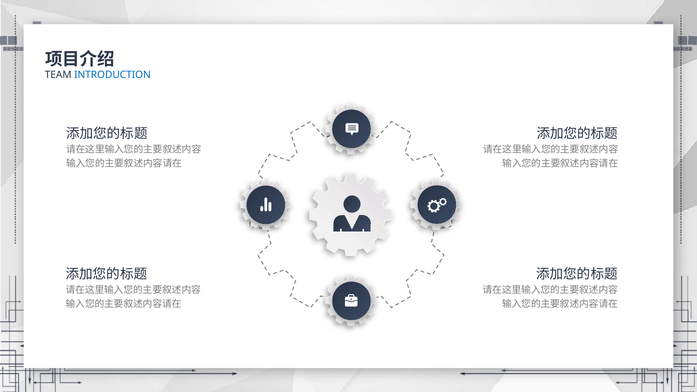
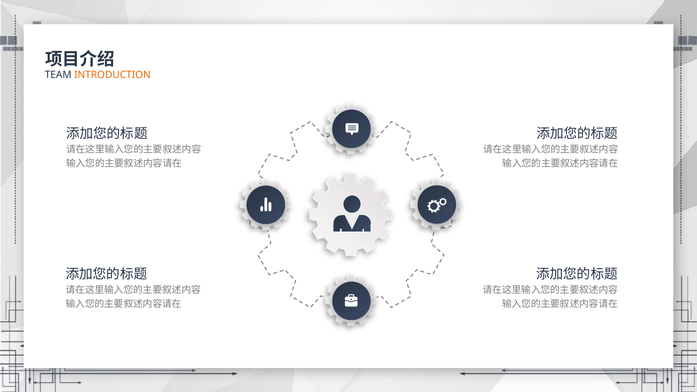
INTRODUCTION colour: blue -> orange
